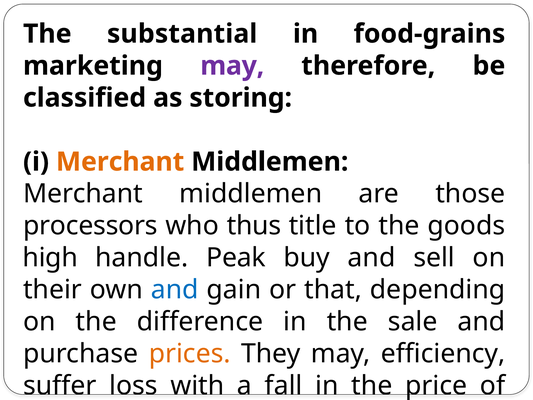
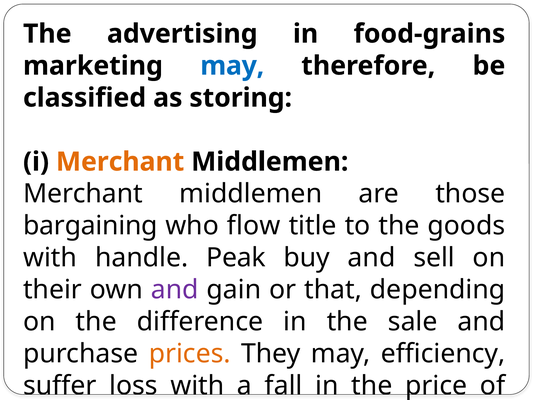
substantial: substantial -> advertising
may at (232, 66) colour: purple -> blue
processors: processors -> bargaining
thus: thus -> flow
high at (50, 258): high -> with
and at (175, 290) colour: blue -> purple
